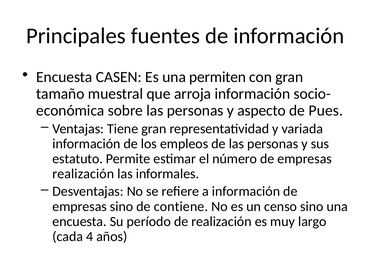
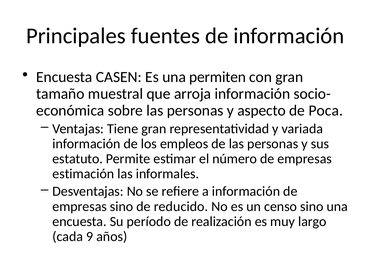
Pues: Pues -> Poca
realización at (83, 174): realización -> estimación
contiene: contiene -> reducido
4: 4 -> 9
